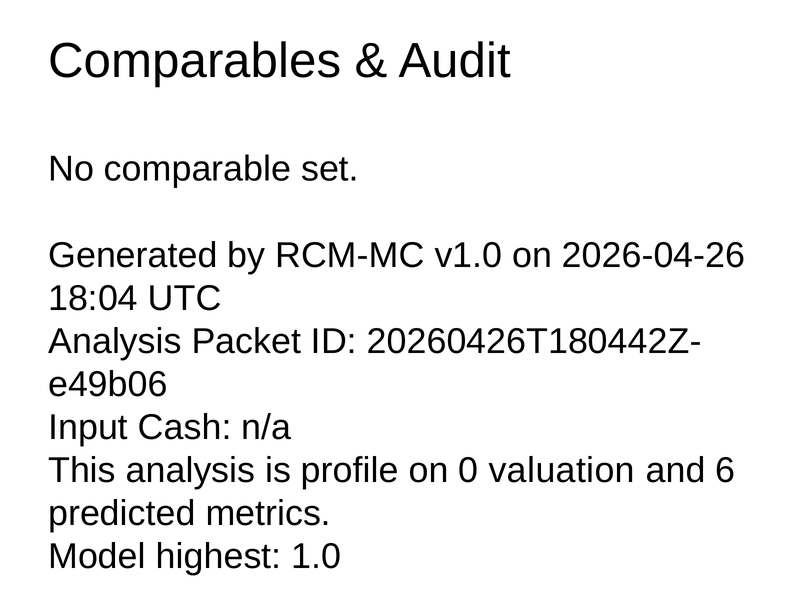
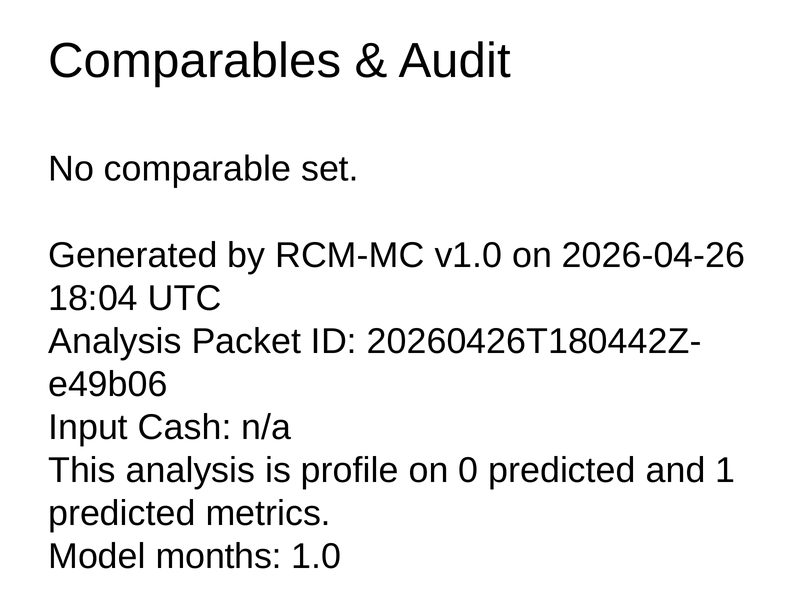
0 valuation: valuation -> predicted
6: 6 -> 1
highest: highest -> months
